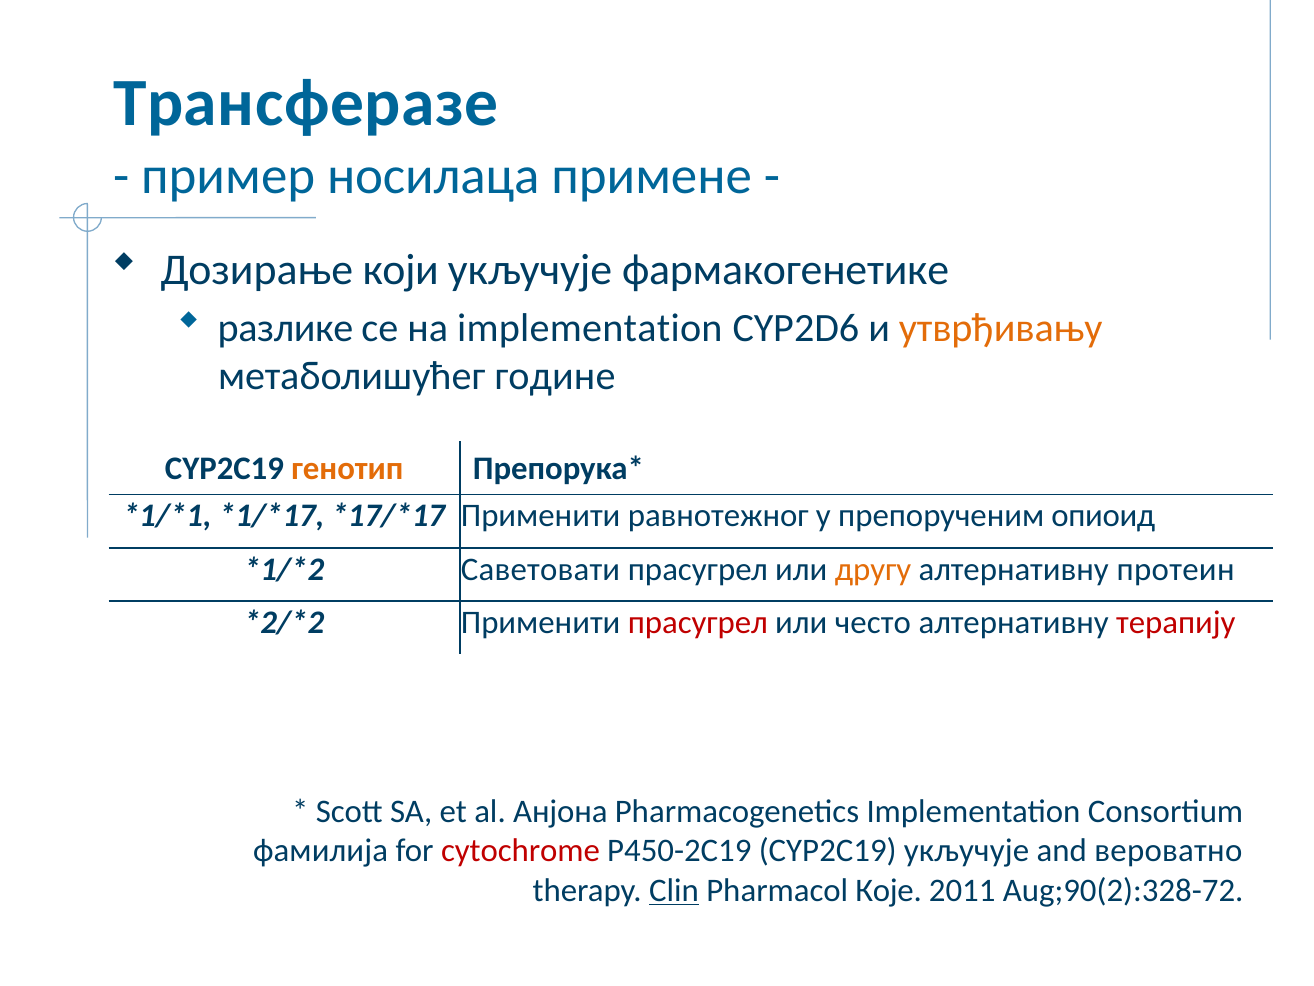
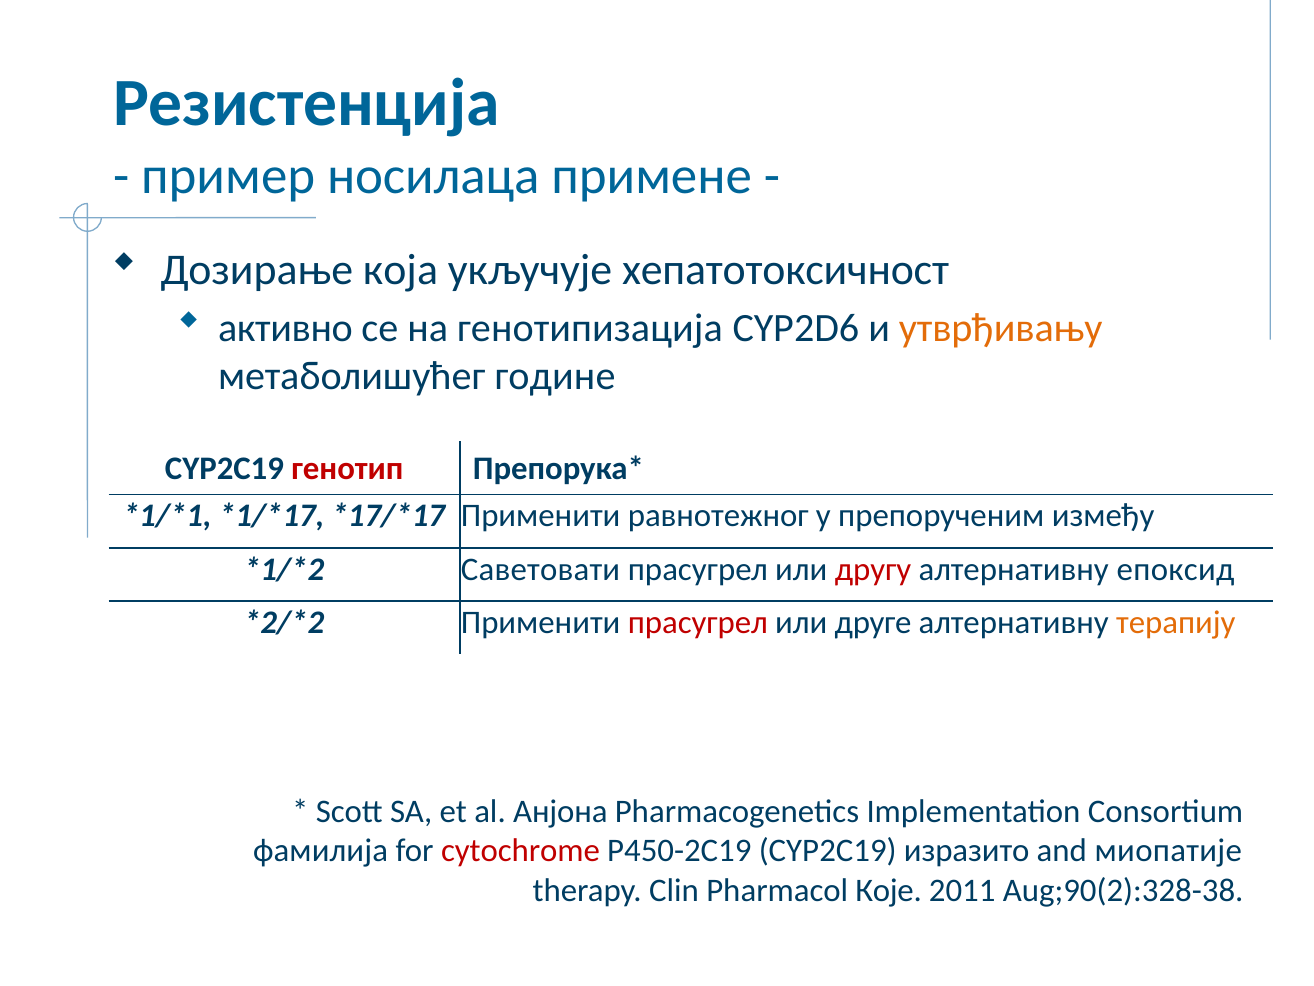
Трансферазе: Трансферазе -> Резистенција
који: који -> која
фармакогенетике: фармакогенетике -> хепатотоксичност
разлике: разлике -> активно
на implementation: implementation -> генотипизација
генотип colour: orange -> red
опиоид: опиоид -> између
другу colour: orange -> red
протеин: протеин -> епоксид
често: често -> друге
терапију colour: red -> orange
CYP2C19 укључује: укључује -> изразито
вероватно: вероватно -> миопатије
Clin underline: present -> none
Aug;90(2):328-72: Aug;90(2):328-72 -> Aug;90(2):328-38
